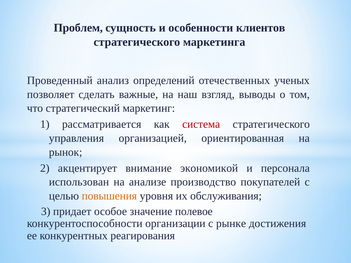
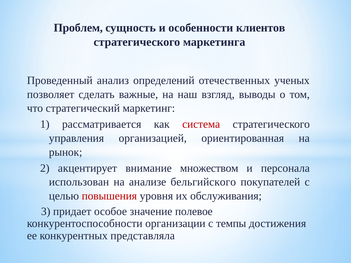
экономикой: экономикой -> множеством
производство: производство -> бельгийского
повышения colour: orange -> red
рынке: рынке -> темпы
реагирования: реагирования -> представляла
